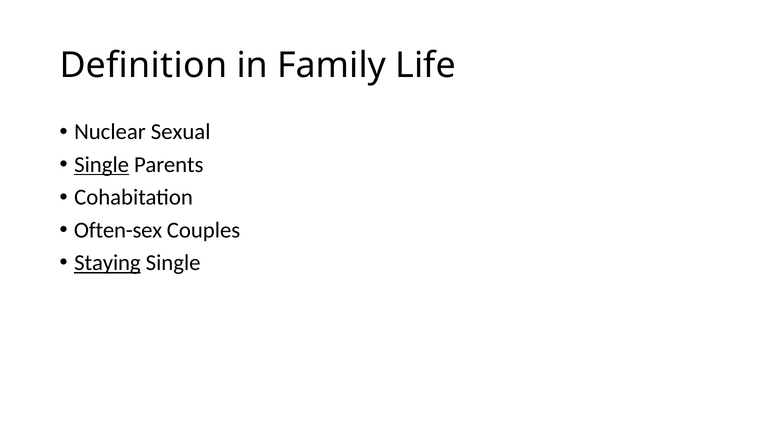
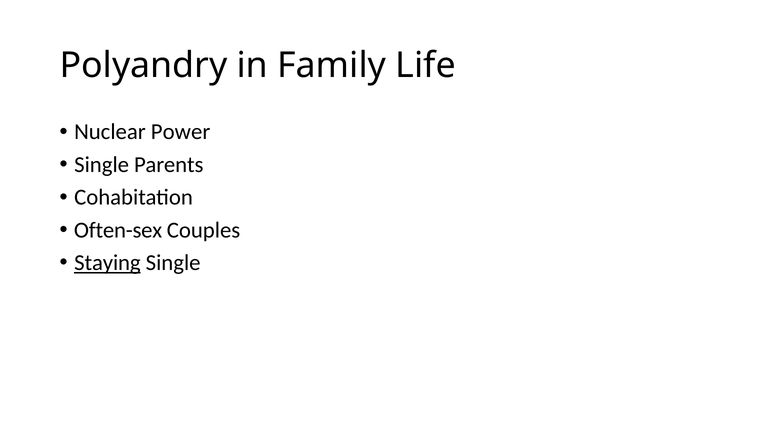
Definition: Definition -> Polyandry
Sexual: Sexual -> Power
Single at (102, 165) underline: present -> none
